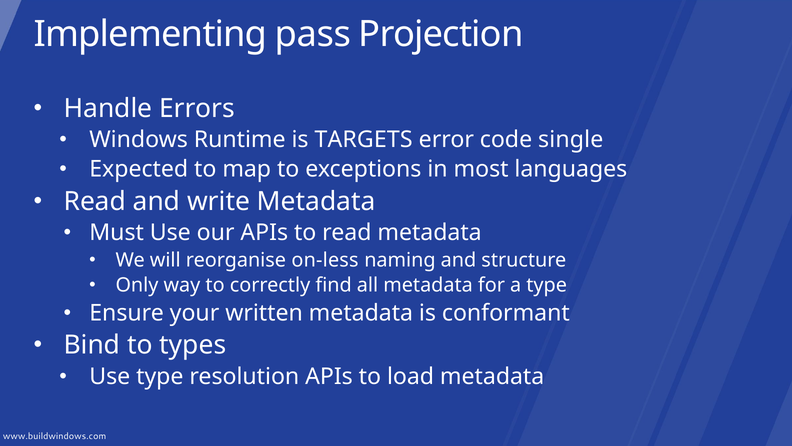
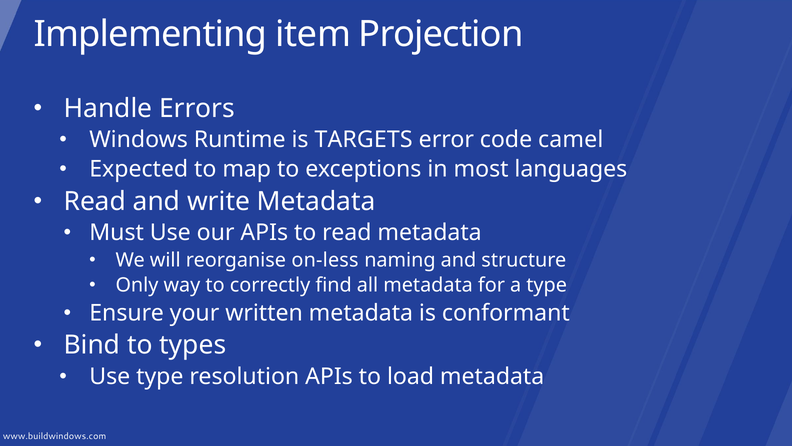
pass: pass -> item
single: single -> camel
